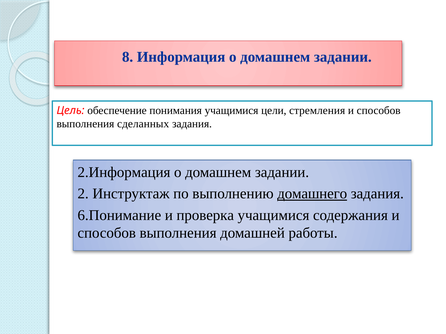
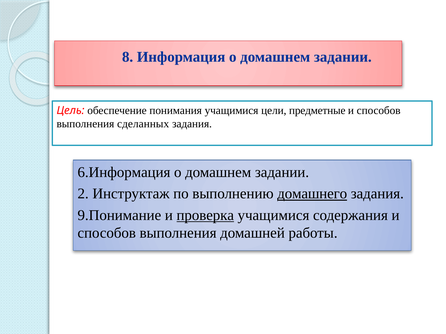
стремления: стремления -> предметные
2.Информация: 2.Информация -> 6.Информация
6.Понимание: 6.Понимание -> 9.Понимание
проверка underline: none -> present
